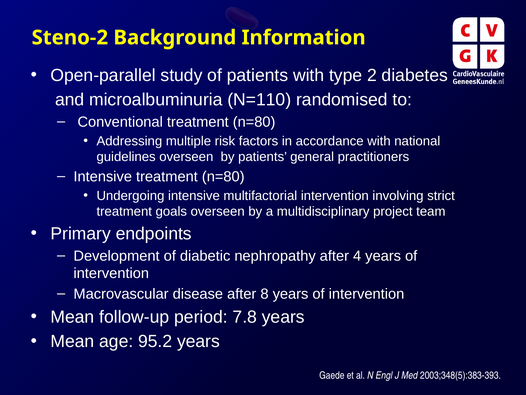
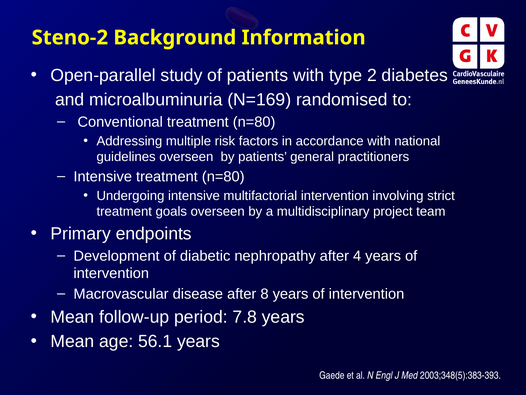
N=110: N=110 -> N=169
95.2: 95.2 -> 56.1
